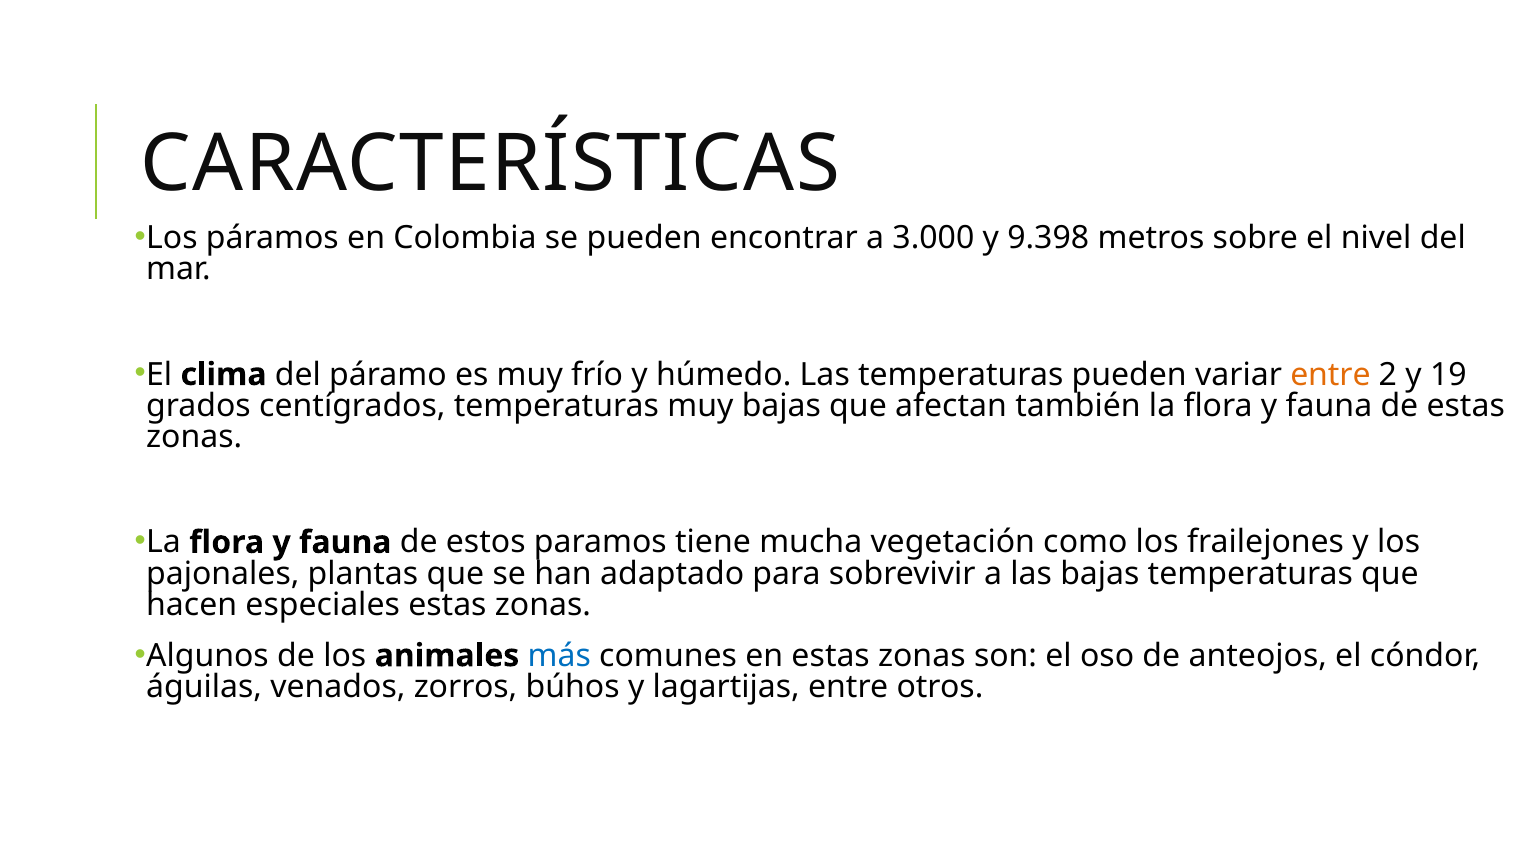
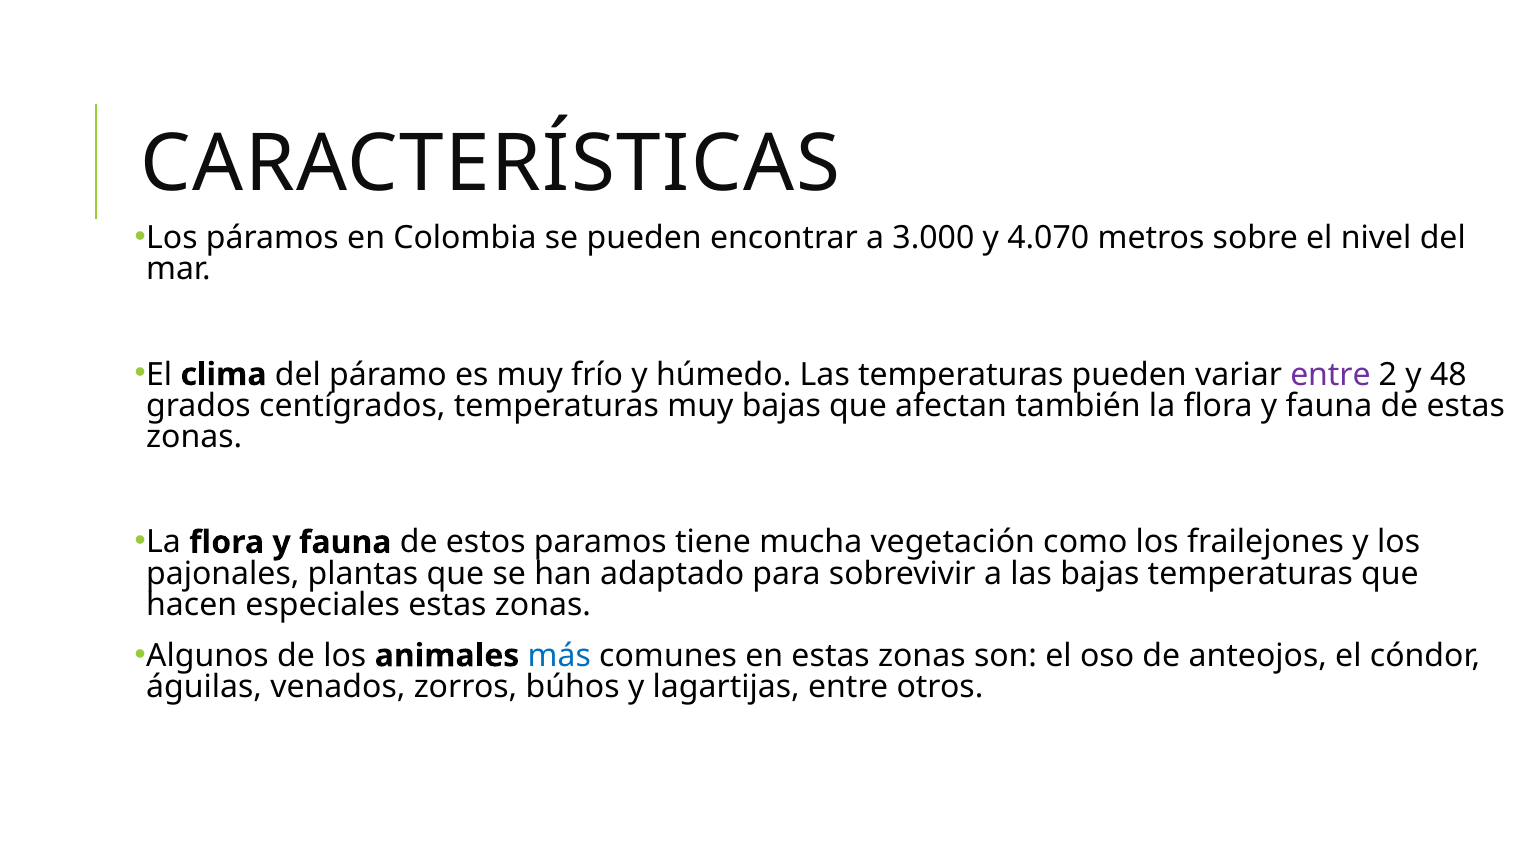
9.398: 9.398 -> 4.070
entre at (1330, 375) colour: orange -> purple
19: 19 -> 48
